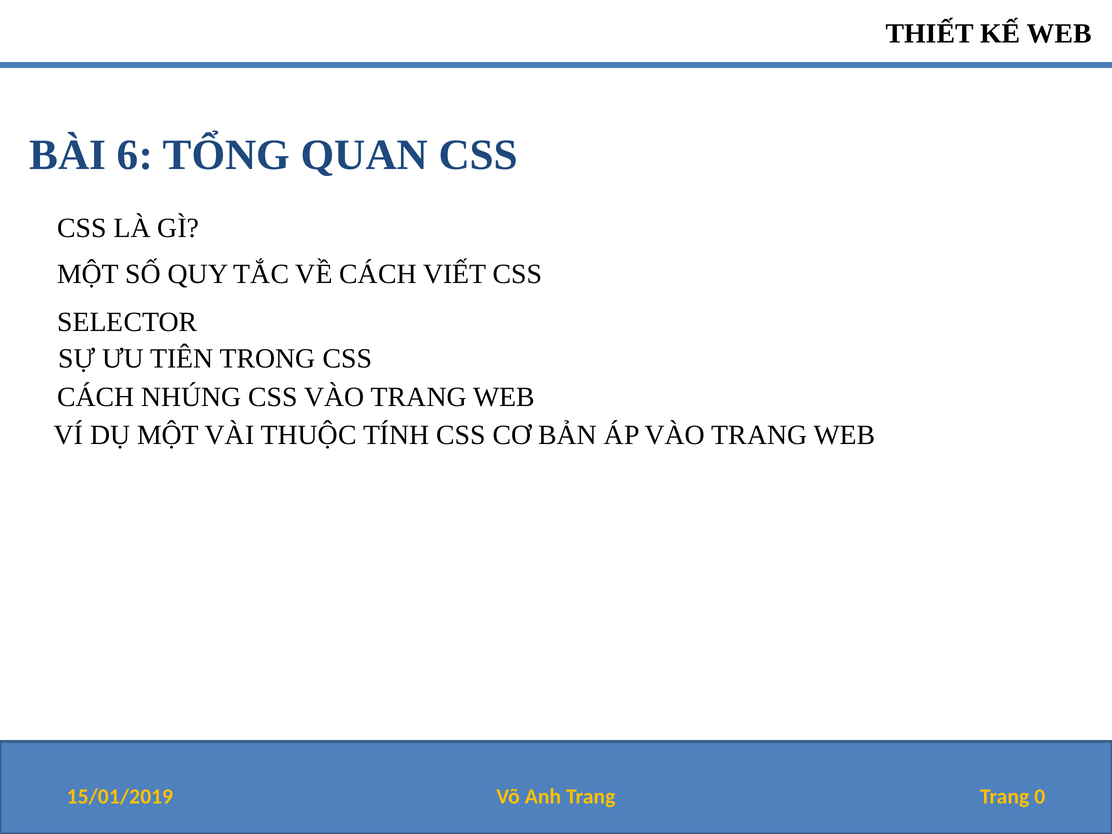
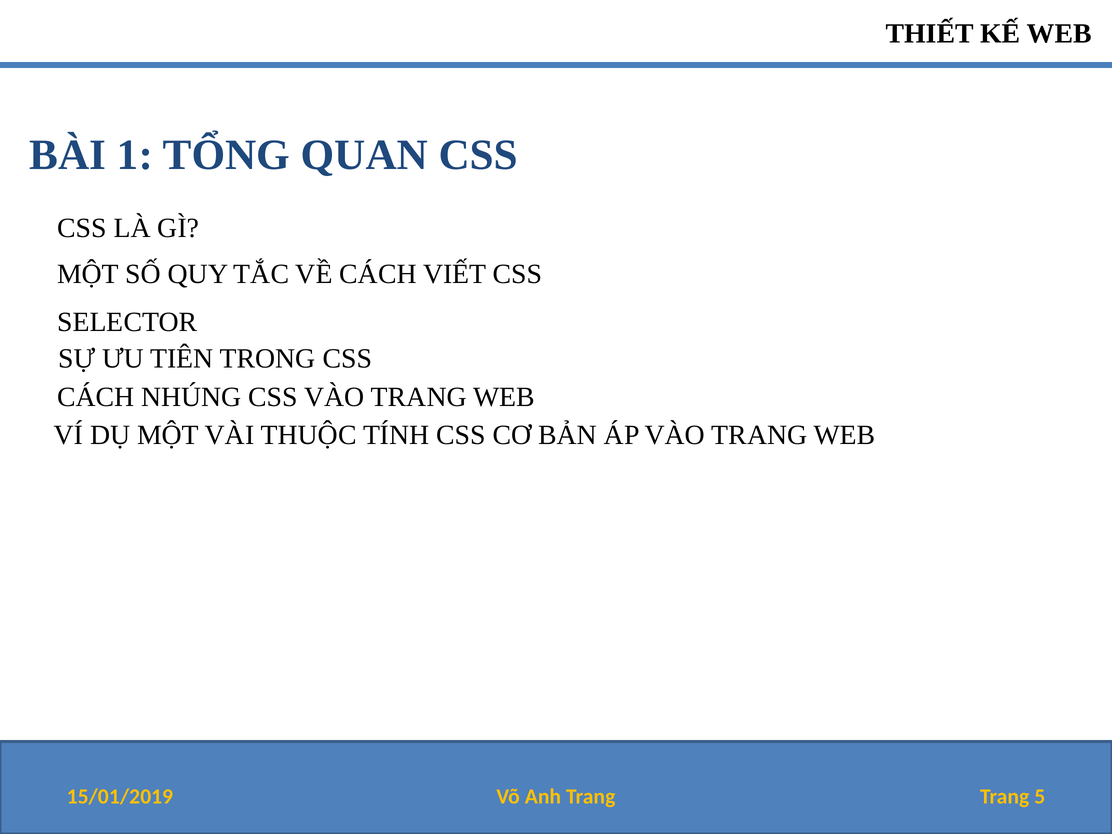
6: 6 -> 1
0: 0 -> 5
